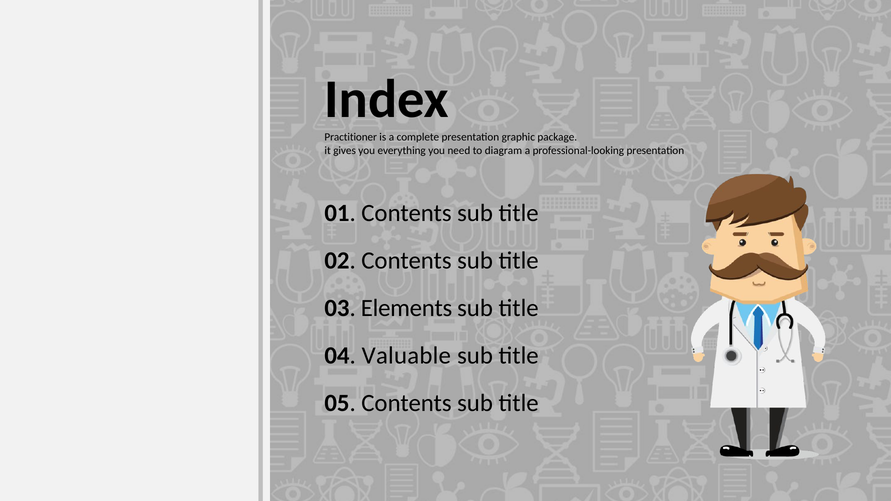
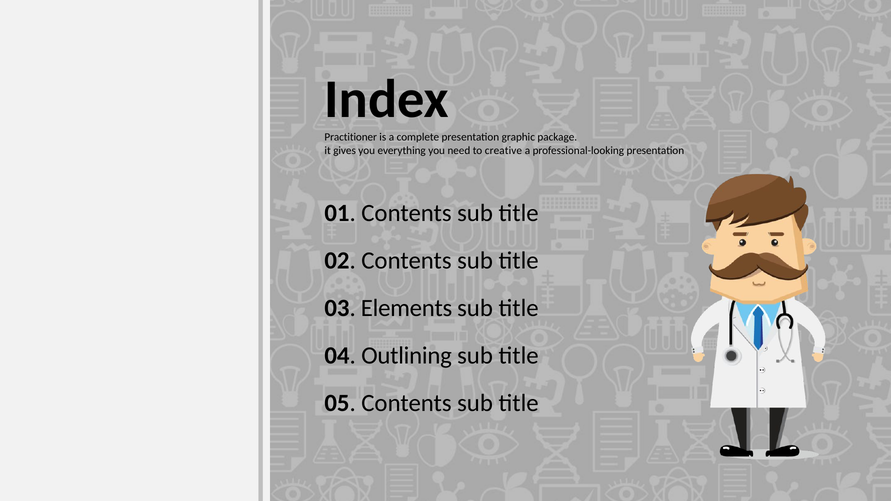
diagram: diagram -> creative
Valuable: Valuable -> Outlining
